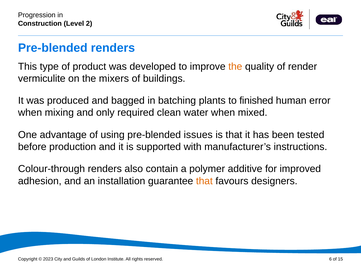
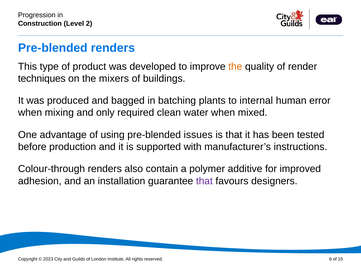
vermiculite: vermiculite -> techniques
finished: finished -> internal
that at (204, 181) colour: orange -> purple
